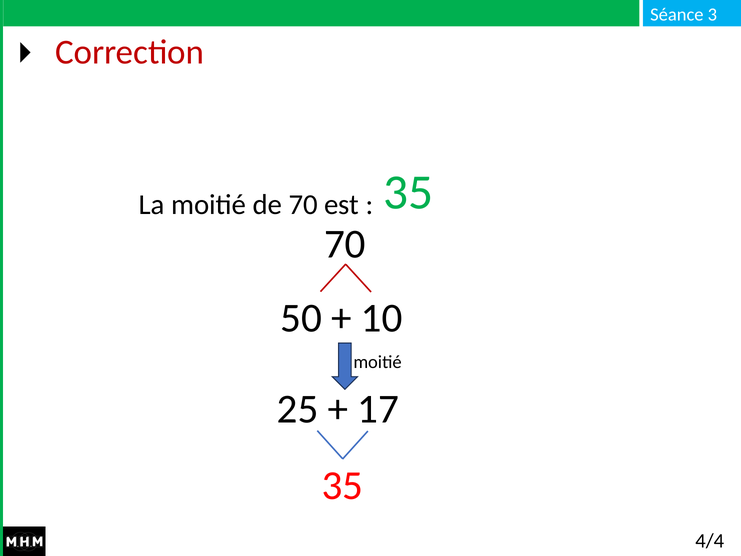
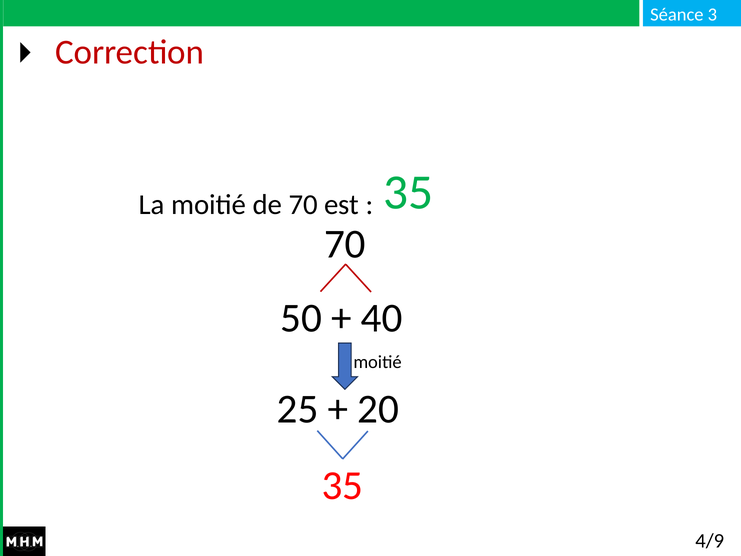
10: 10 -> 40
17: 17 -> 20
4/4: 4/4 -> 4/9
